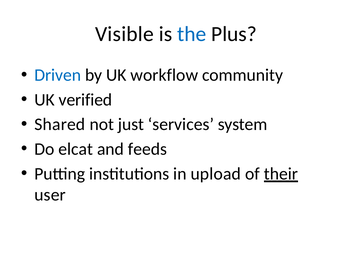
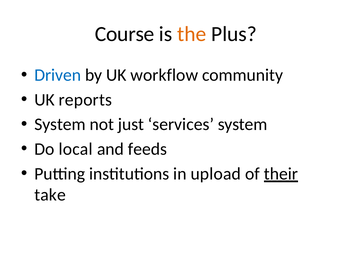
Visible: Visible -> Course
the colour: blue -> orange
verified: verified -> reports
Shared at (60, 124): Shared -> System
elcat: elcat -> local
user: user -> take
